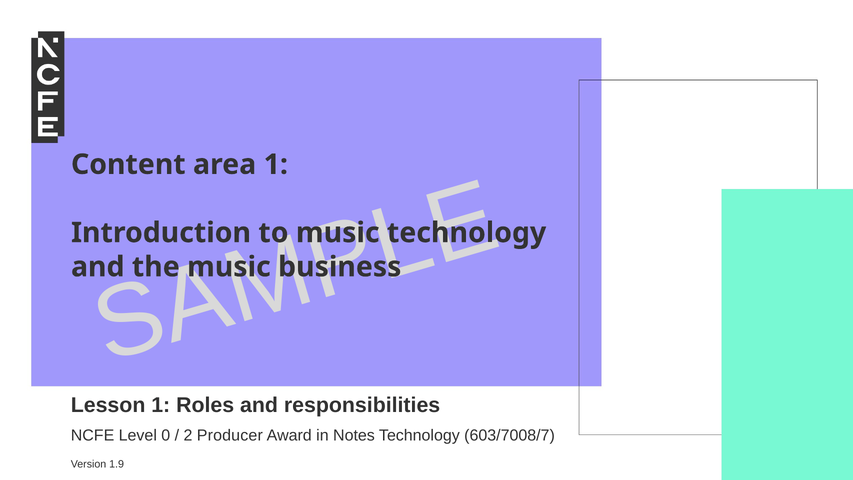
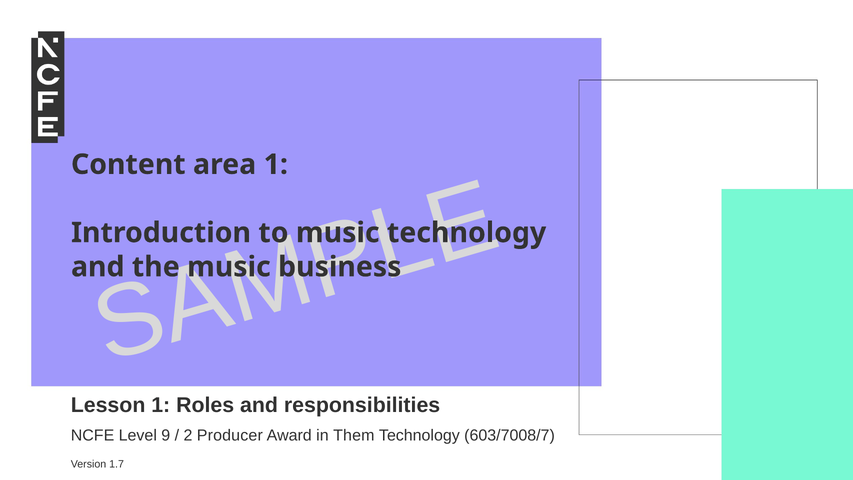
0: 0 -> 9
Notes: Notes -> Them
1.9: 1.9 -> 1.7
